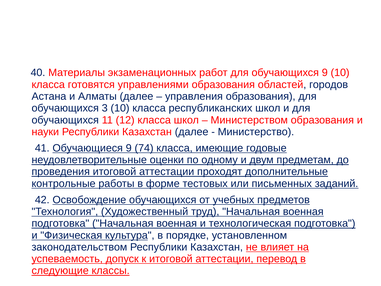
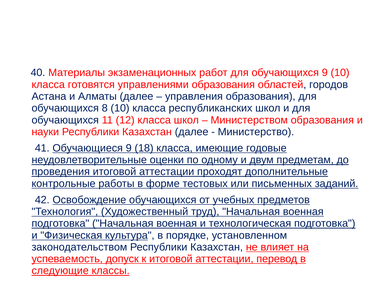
3: 3 -> 8
74: 74 -> 18
